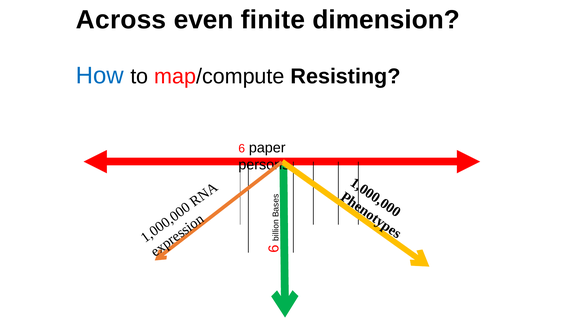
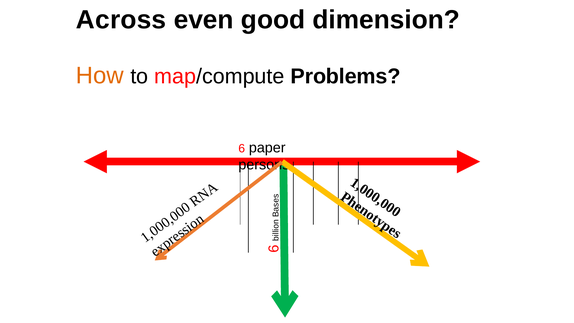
finite: finite -> good
How colour: blue -> orange
Resisting: Resisting -> Problems
